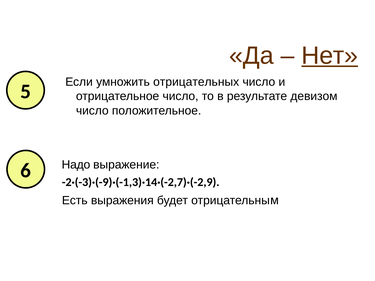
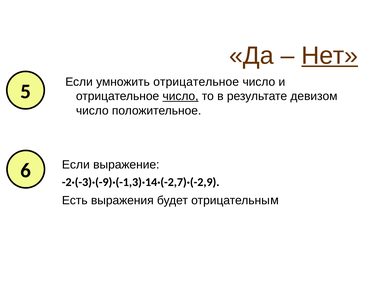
умножить отрицательных: отрицательных -> отрицательное
число at (181, 96) underline: none -> present
Надо at (76, 165): Надо -> Если
